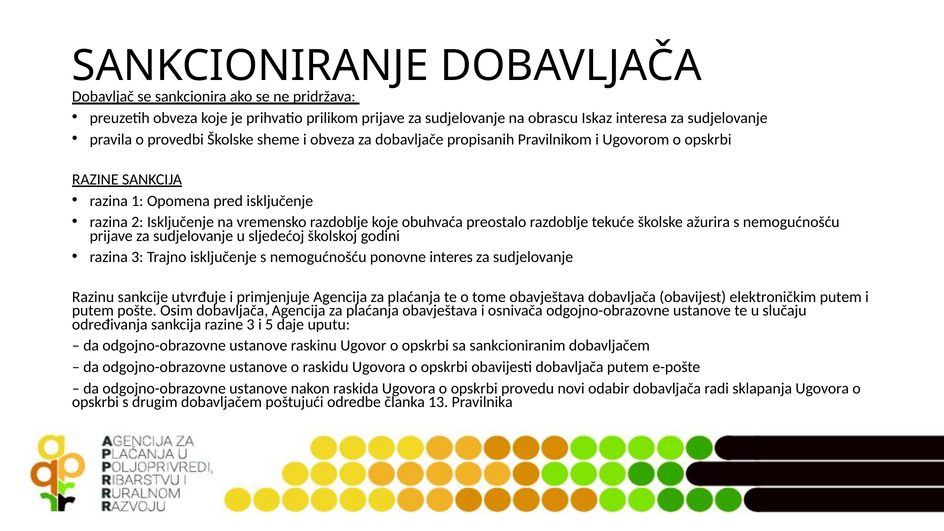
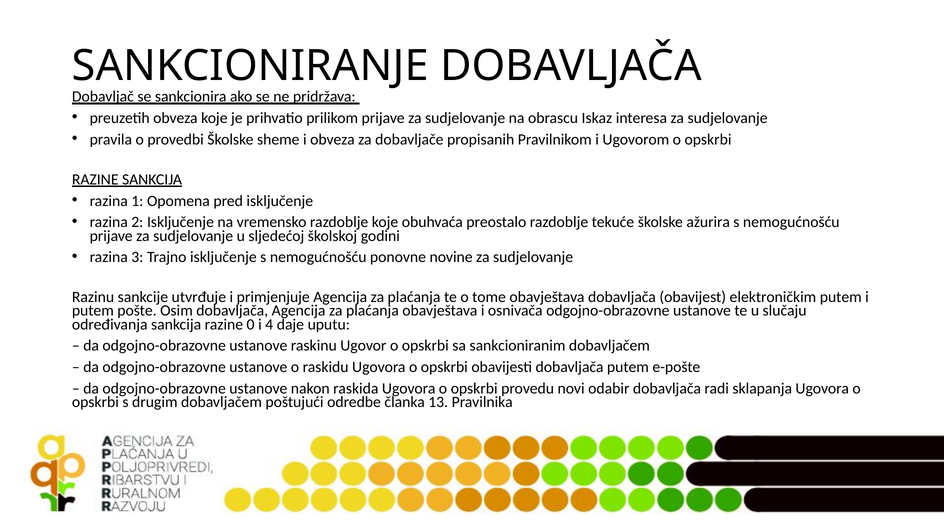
interes: interes -> novine
razine 3: 3 -> 0
5: 5 -> 4
